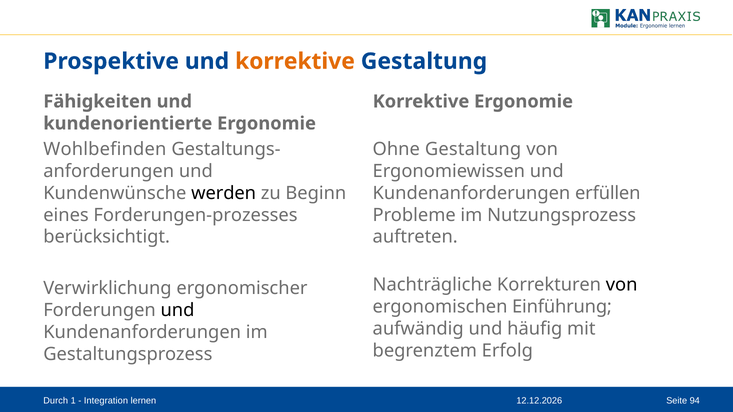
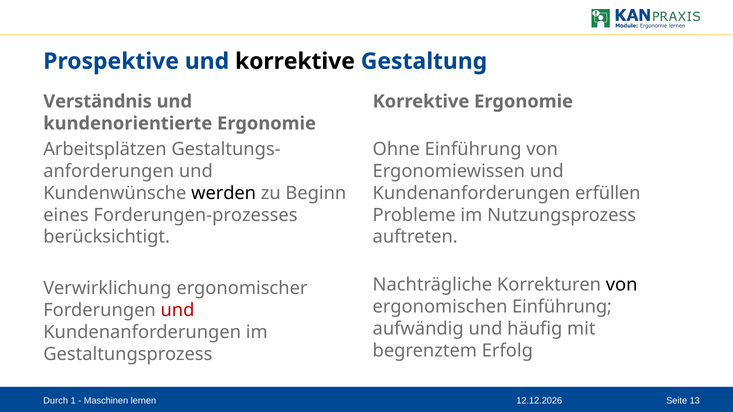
korrektive at (295, 61) colour: orange -> black
Fähigkeiten: Fähigkeiten -> Verständnis
Wohlbefinden: Wohlbefinden -> Arbeitsplätzen
Ohne Gestaltung: Gestaltung -> Einführung
und at (177, 310) colour: black -> red
Integration: Integration -> Maschinen
94: 94 -> 13
